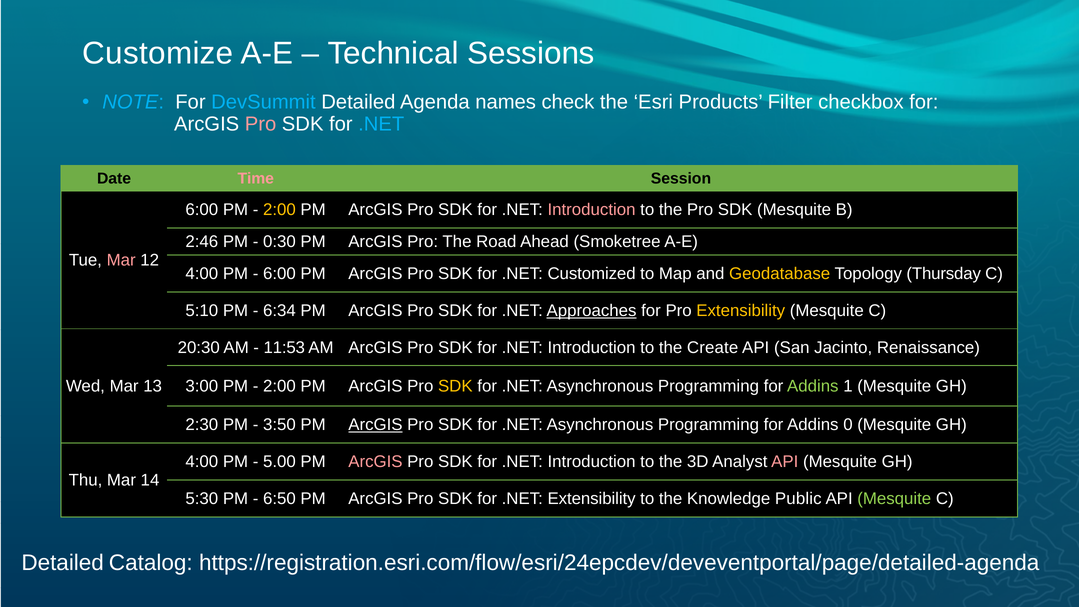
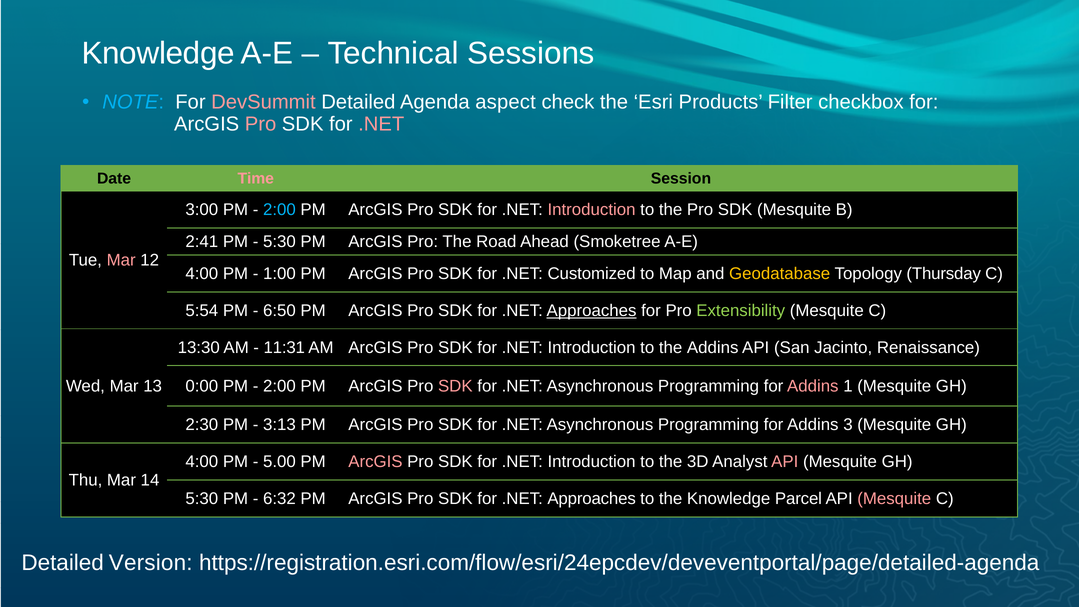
Customize at (158, 53): Customize -> Knowledge
DevSummit colour: light blue -> pink
names: names -> aspect
.NET at (381, 124) colour: light blue -> pink
6:00 at (202, 210): 6:00 -> 3:00
2:00 at (279, 210) colour: yellow -> light blue
2:46: 2:46 -> 2:41
0:30 at (279, 242): 0:30 -> 5:30
6:00 at (279, 274): 6:00 -> 1:00
5:10: 5:10 -> 5:54
6:34: 6:34 -> 6:50
Extensibility at (741, 311) colour: yellow -> light green
20:30: 20:30 -> 13:30
11:53: 11:53 -> 11:31
the Create: Create -> Addins
3:00: 3:00 -> 0:00
SDK at (455, 386) colour: yellow -> pink
Addins at (813, 386) colour: light green -> pink
3:50: 3:50 -> 3:13
ArcGIS at (375, 425) underline: present -> none
0: 0 -> 3
6:50: 6:50 -> 6:32
Extensibility at (592, 499): Extensibility -> Approaches
Public: Public -> Parcel
Mesquite at (894, 499) colour: light green -> pink
Catalog: Catalog -> Version
